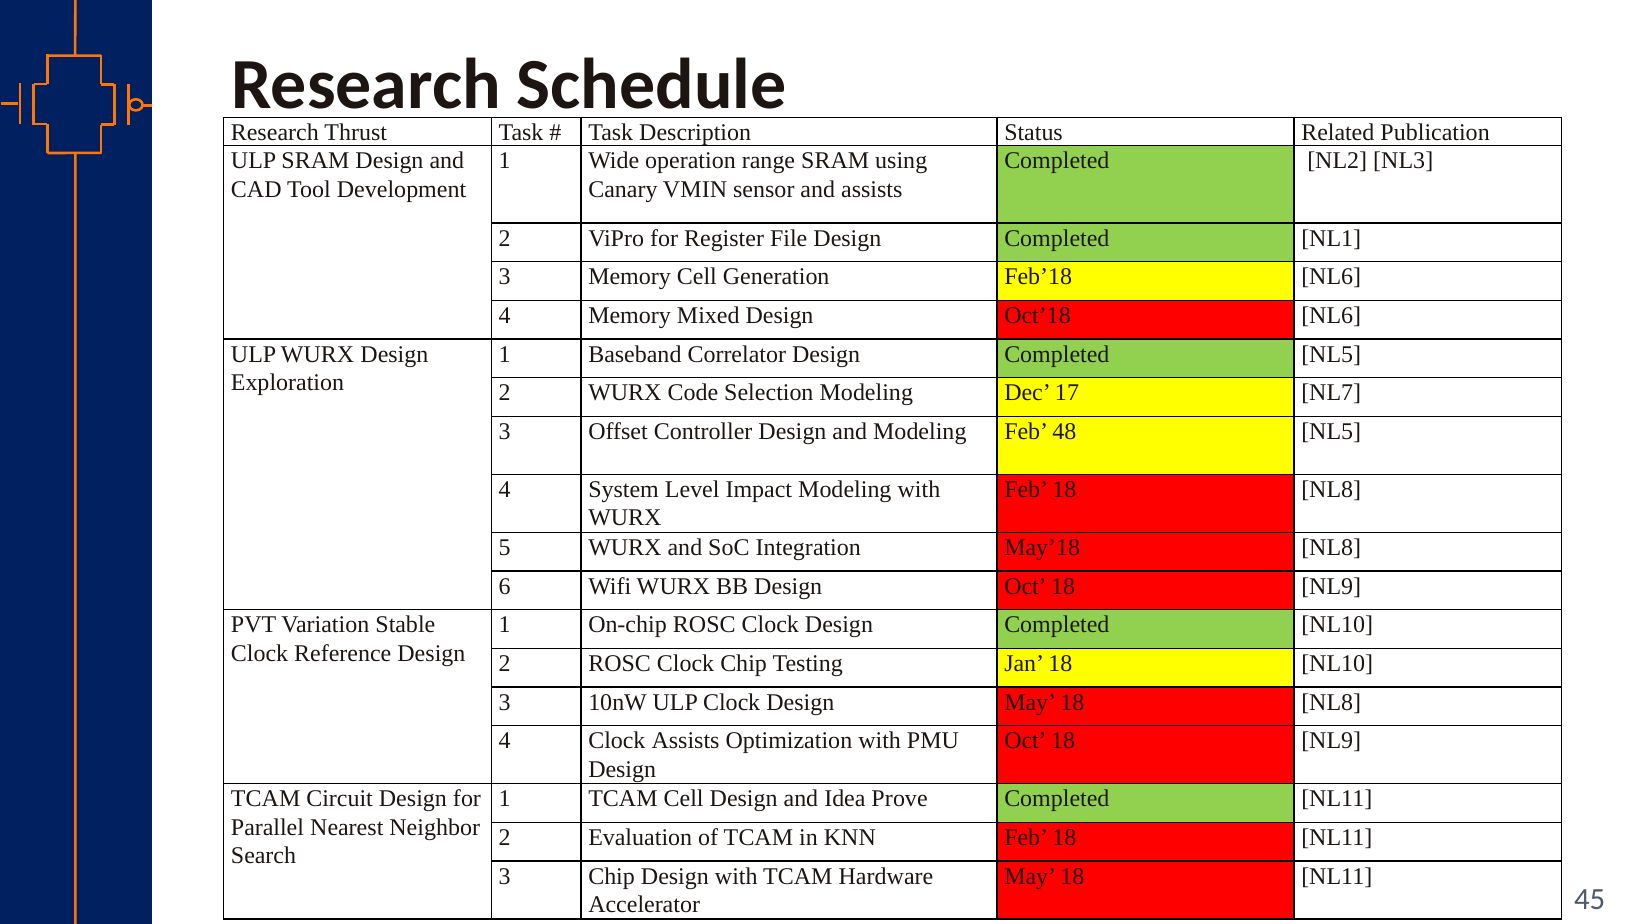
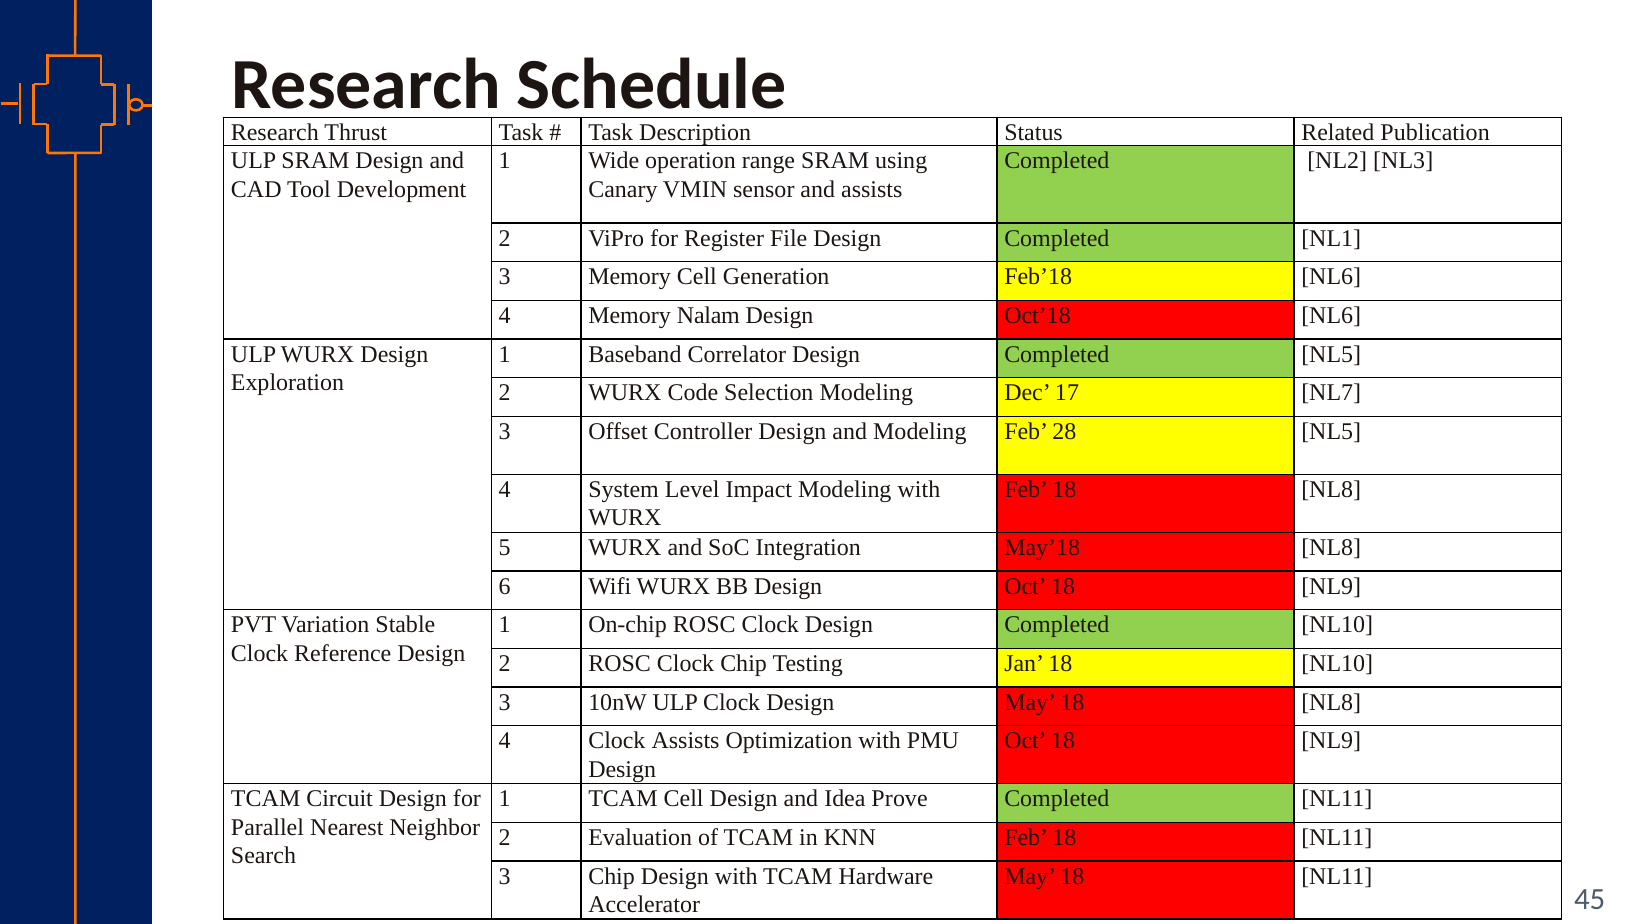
Mixed: Mixed -> Nalam
48: 48 -> 28
